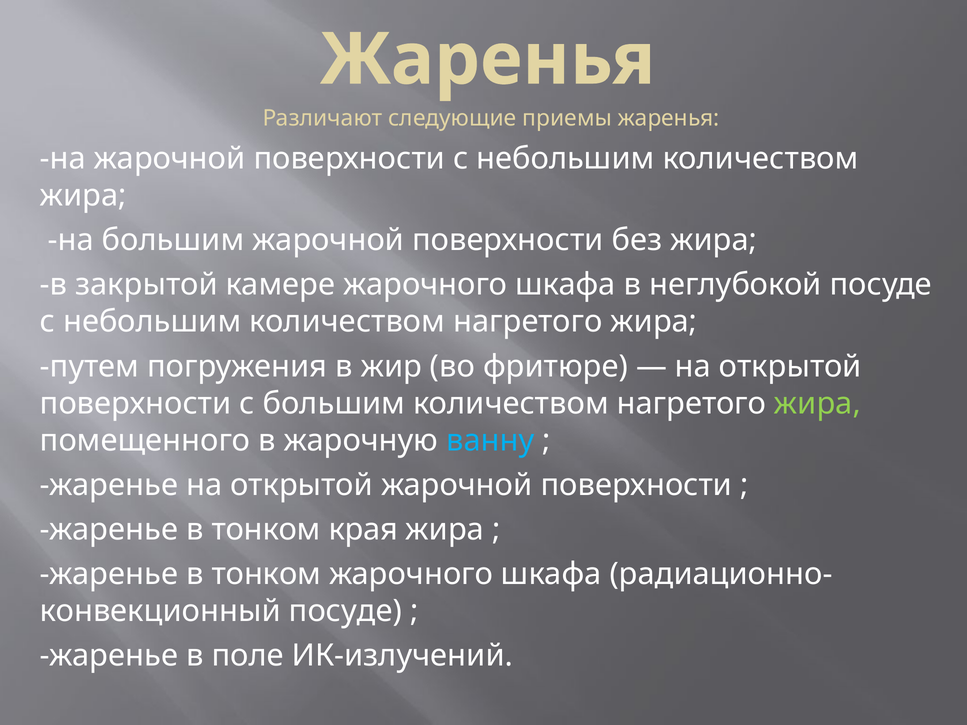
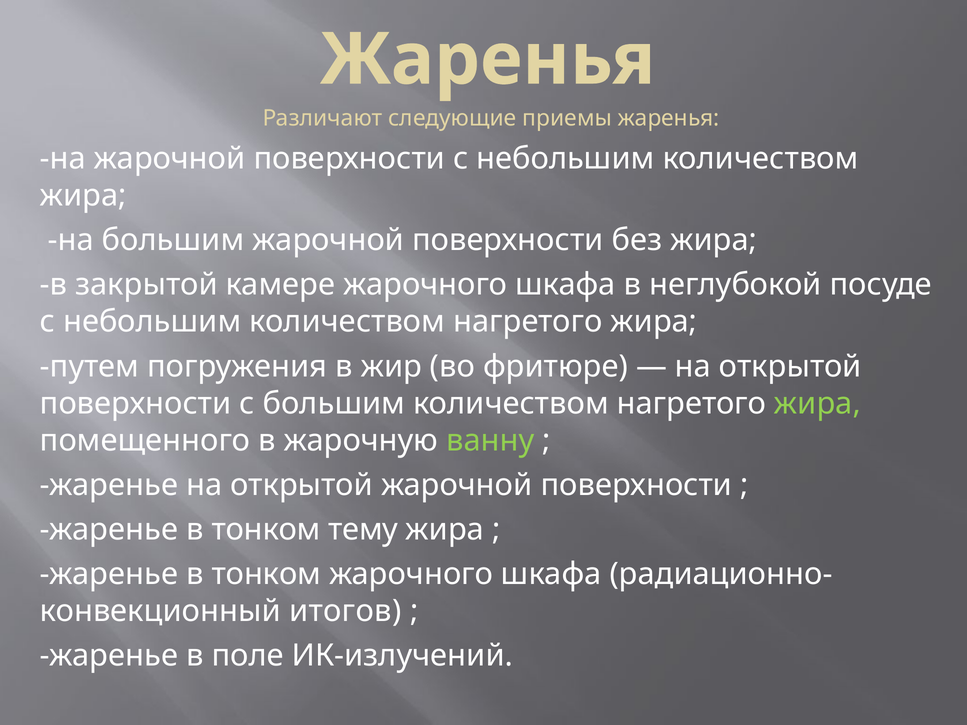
ванну colour: light blue -> light green
края: края -> тему
посуде at (345, 611): посуде -> итогов
